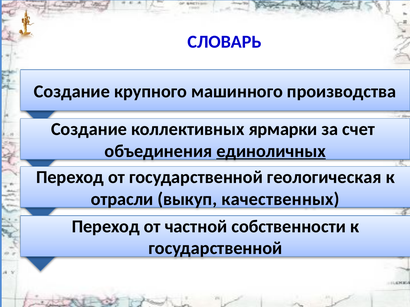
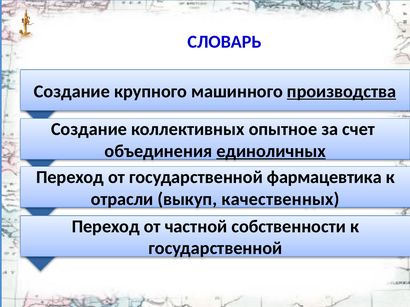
производства underline: none -> present
ярмарки: ярмарки -> опытное
геологическая: геологическая -> фармацевтика
